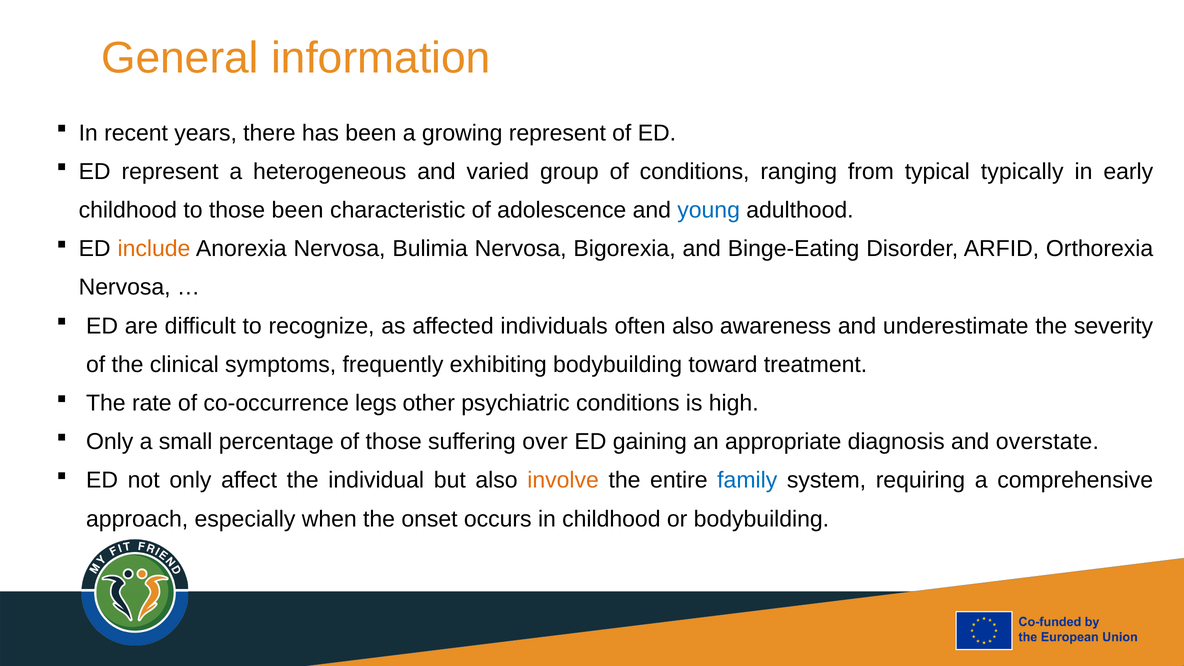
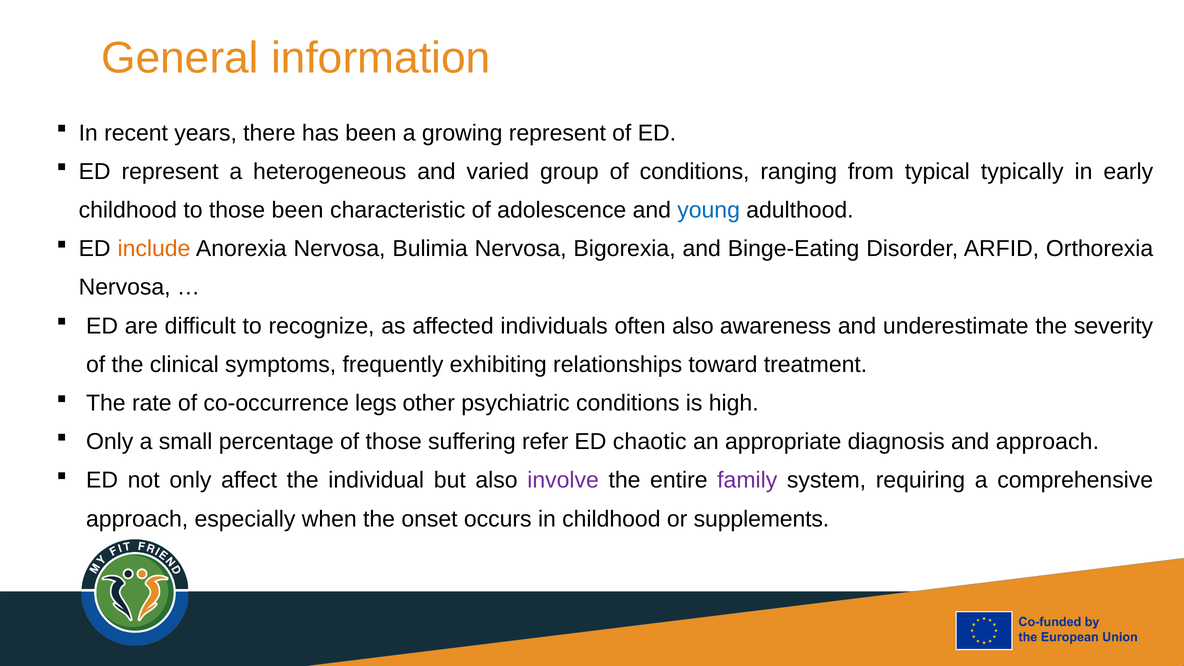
exhibiting bodybuilding: bodybuilding -> relationships
over: over -> refer
gaining: gaining -> chaotic
and overstate: overstate -> approach
involve colour: orange -> purple
family colour: blue -> purple
or bodybuilding: bodybuilding -> supplements
